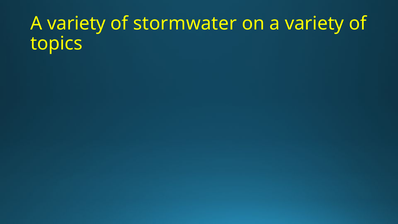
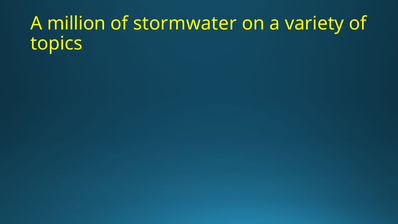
variety at (76, 23): variety -> million
